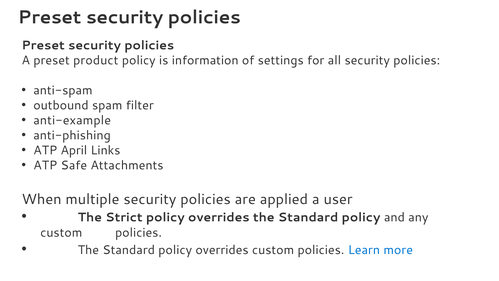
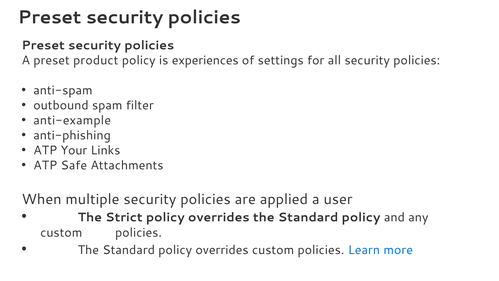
information: information -> experiences
April: April -> Your
